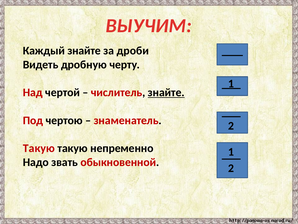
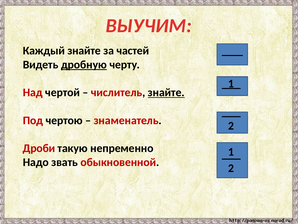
дроби: дроби -> частей
дробную underline: none -> present
Такую at (39, 148): Такую -> Дроби
